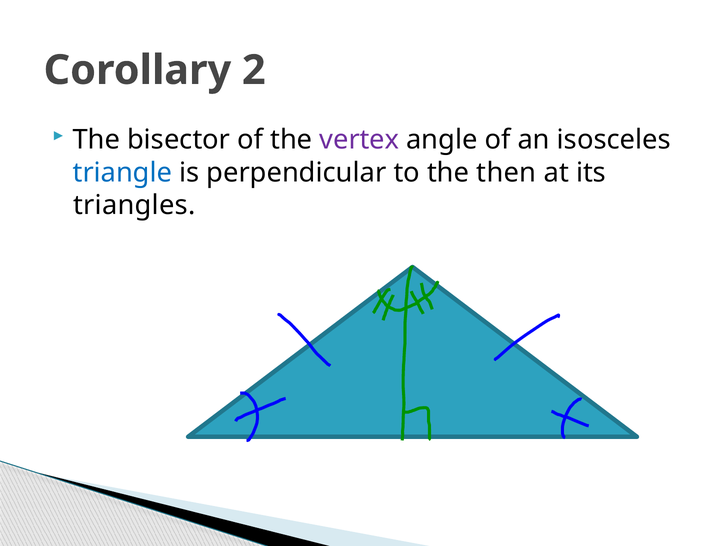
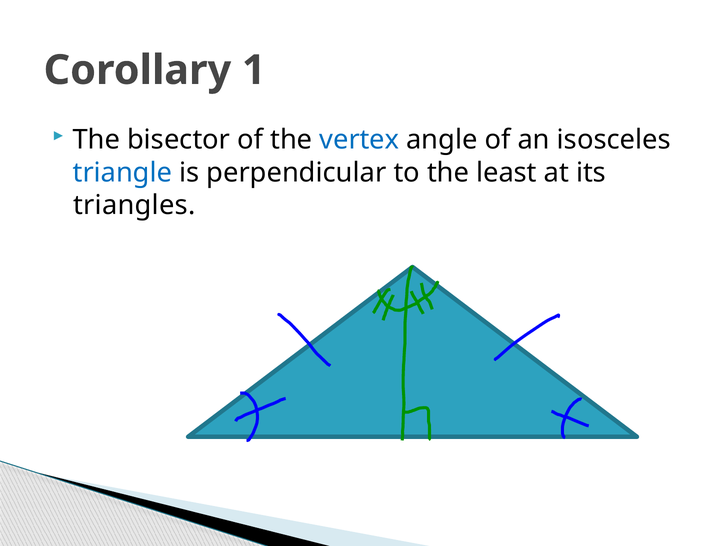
2: 2 -> 1
vertex colour: purple -> blue
then: then -> least
